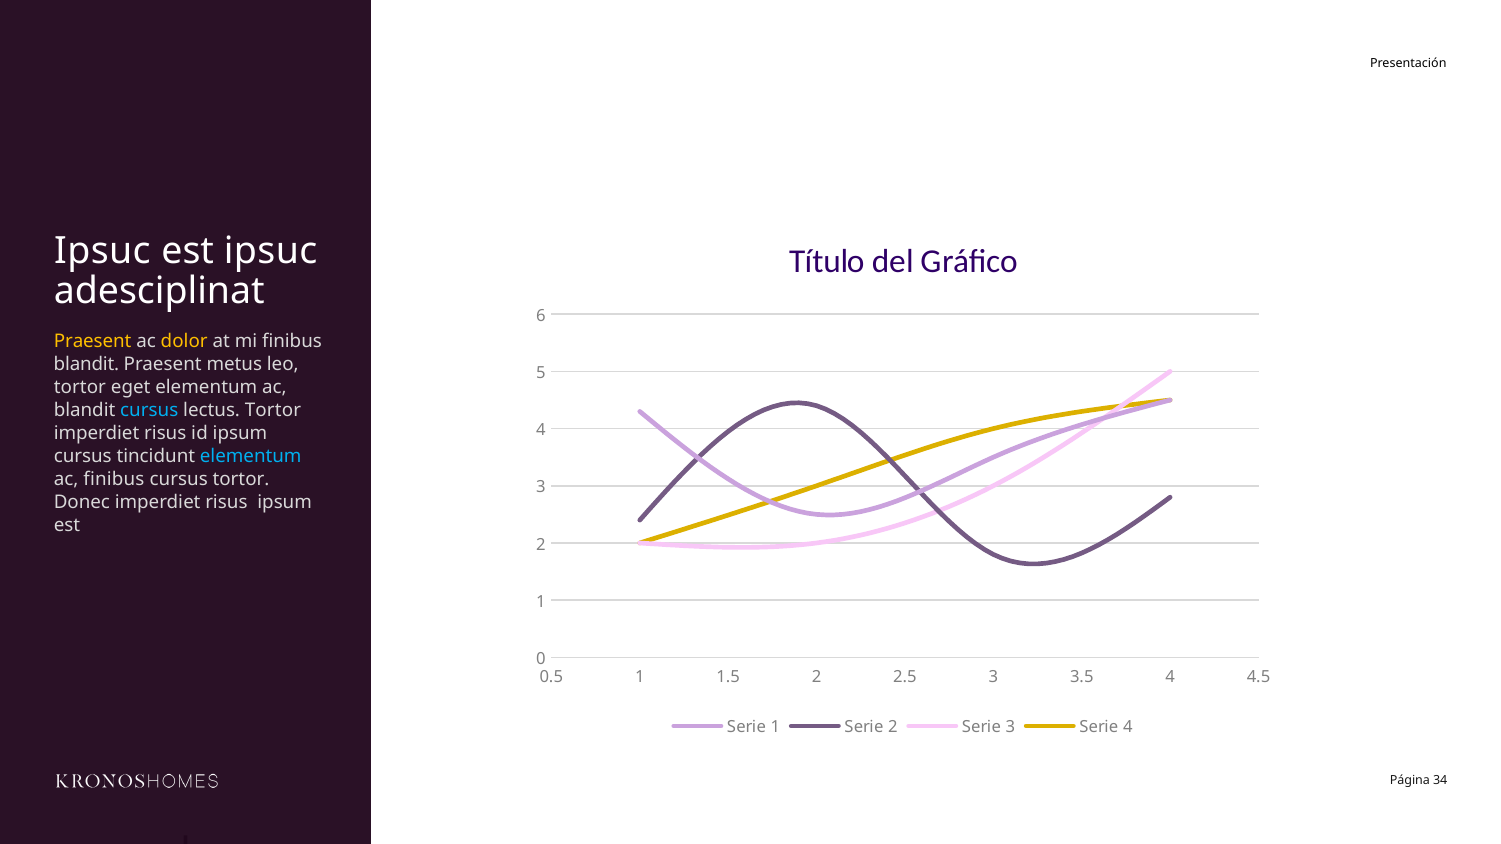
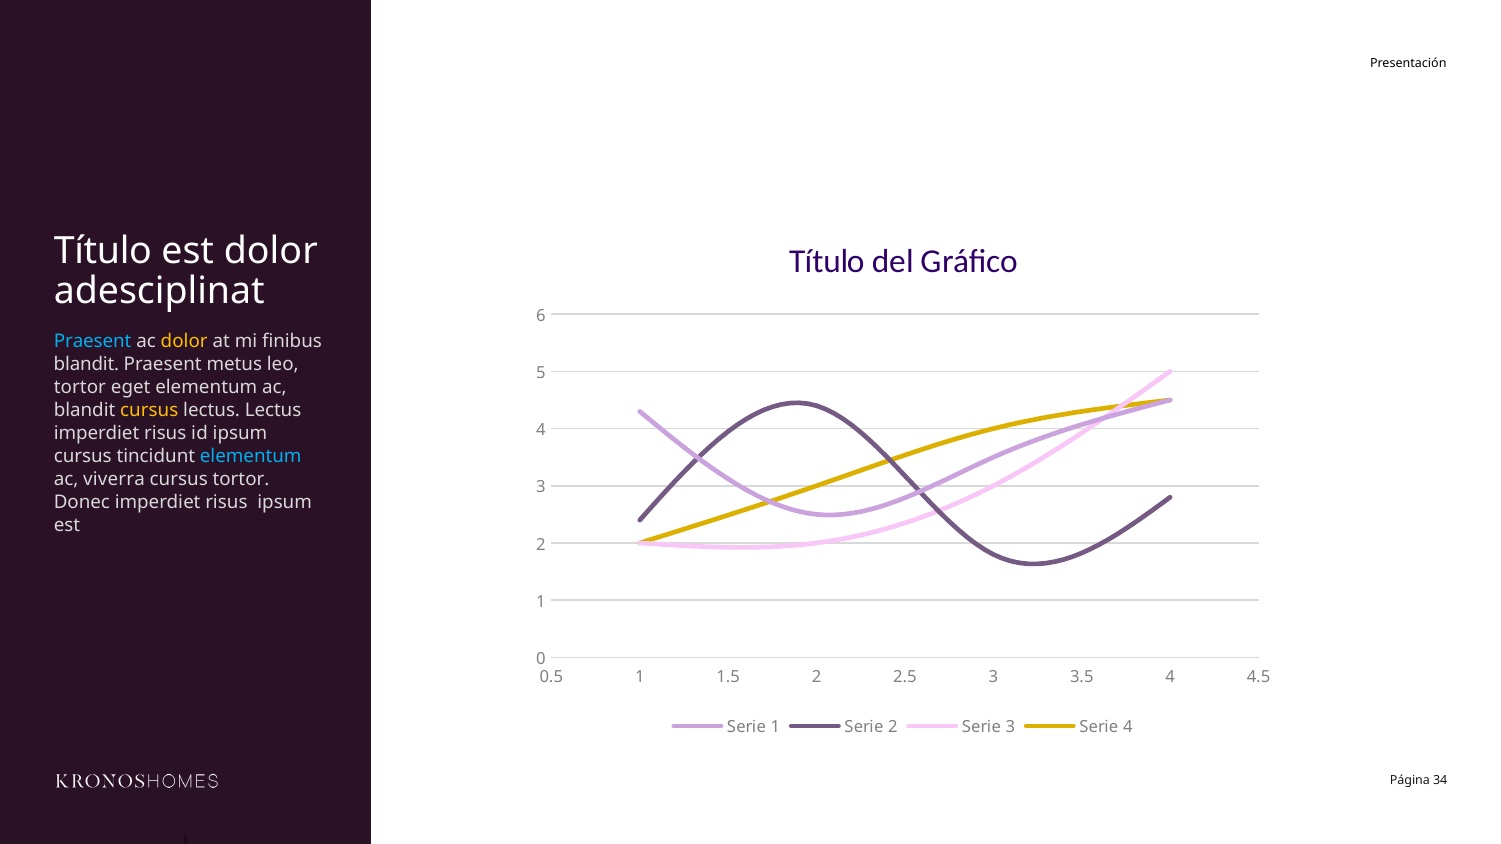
Ipsuc at (102, 252): Ipsuc -> Título
est ipsuc: ipsuc -> dolor
Praesent at (93, 342) colour: yellow -> light blue
cursus at (149, 411) colour: light blue -> yellow
lectus Tortor: Tortor -> Lectus
ac finibus: finibus -> viverra
